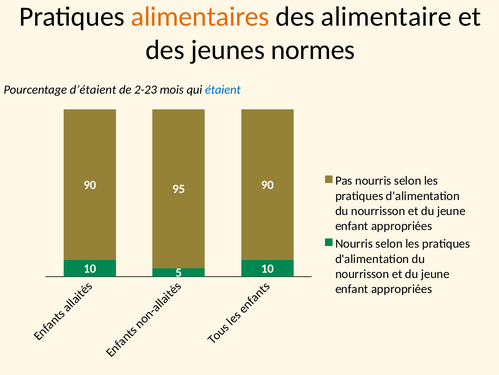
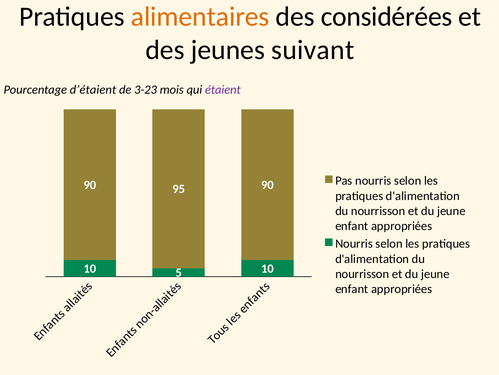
alimentaire: alimentaire -> considérées
normes: normes -> suivant
2-23: 2-23 -> 3-23
étaient colour: blue -> purple
